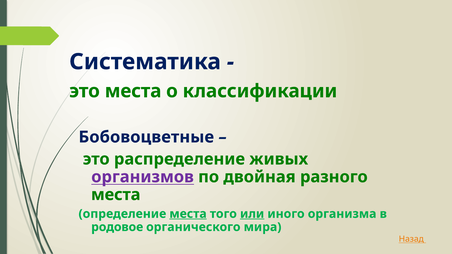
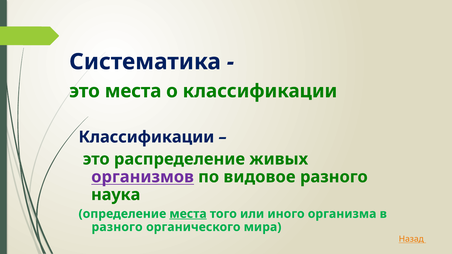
Бобовоцветные at (146, 137): Бобовоцветные -> Классификации
двойная: двойная -> видовое
места at (116, 195): места -> наука
или underline: present -> none
родовое at (117, 227): родовое -> разного
